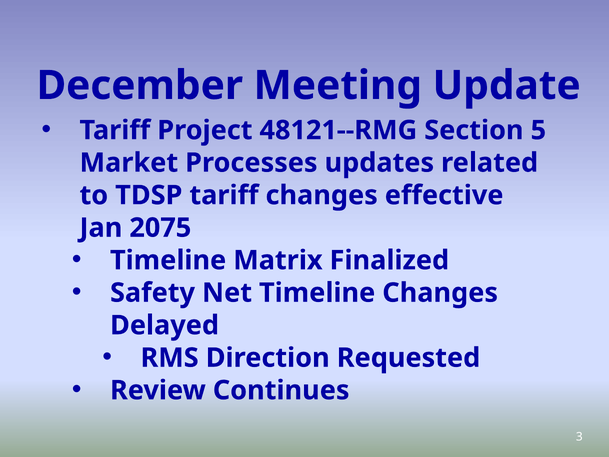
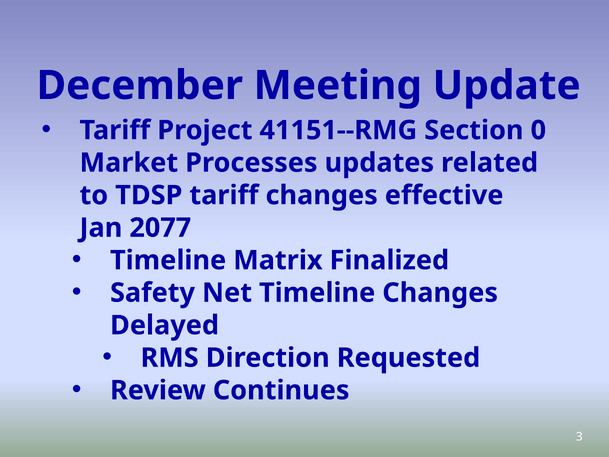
48121--RMG: 48121--RMG -> 41151--RMG
5: 5 -> 0
2075: 2075 -> 2077
